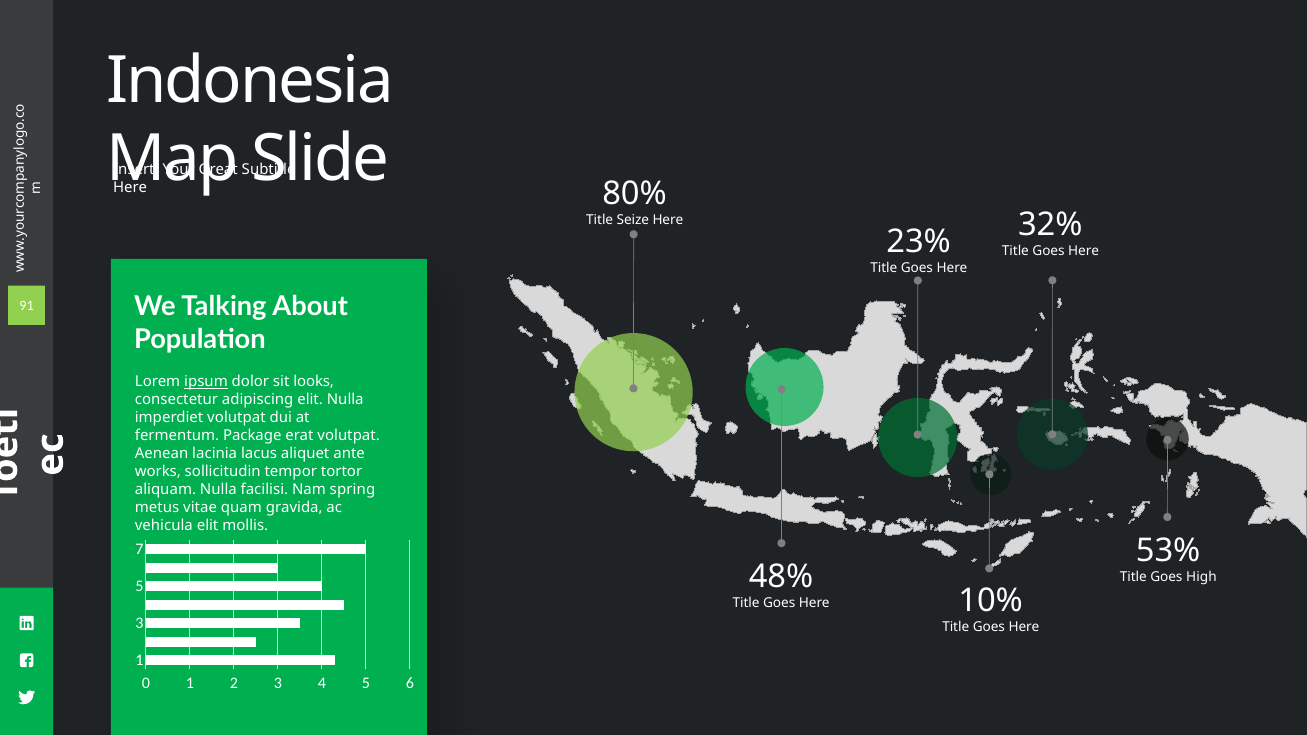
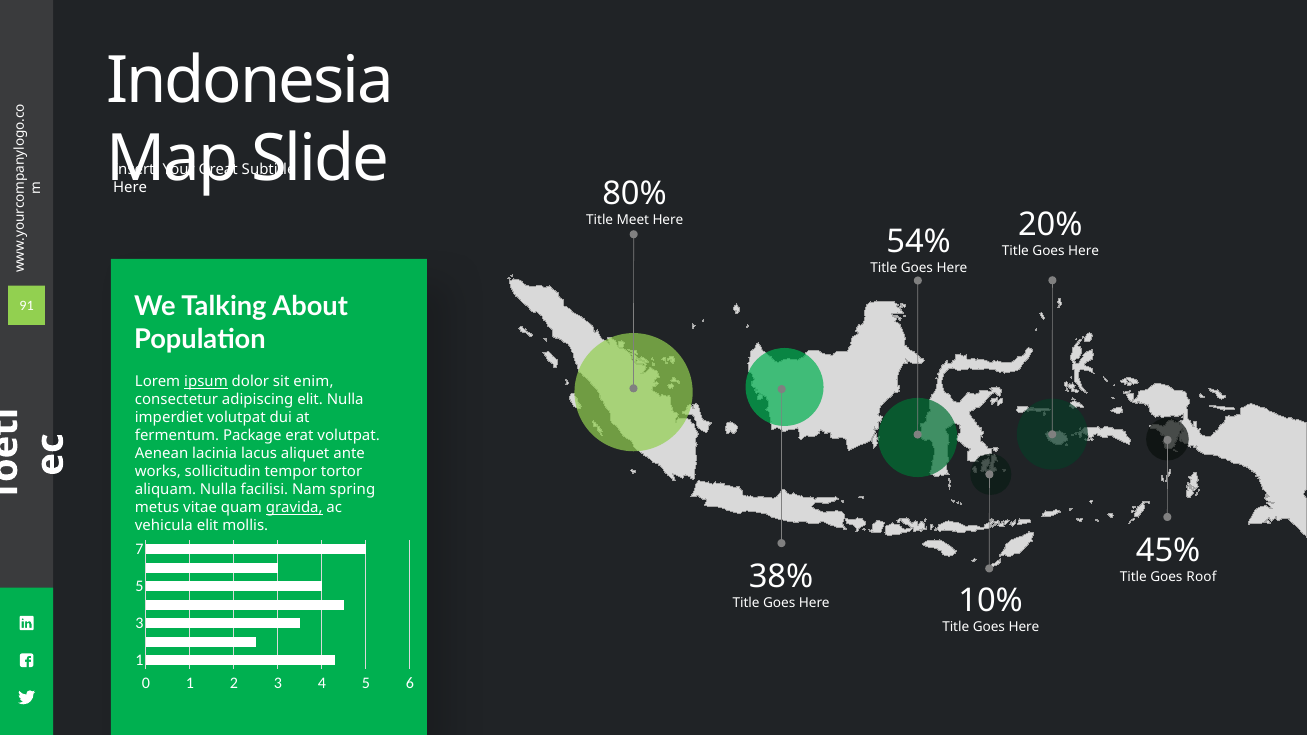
32%: 32% -> 20%
Seize: Seize -> Meet
23%: 23% -> 54%
looks: looks -> enim
gravida underline: none -> present
53%: 53% -> 45%
48%: 48% -> 38%
High: High -> Roof
